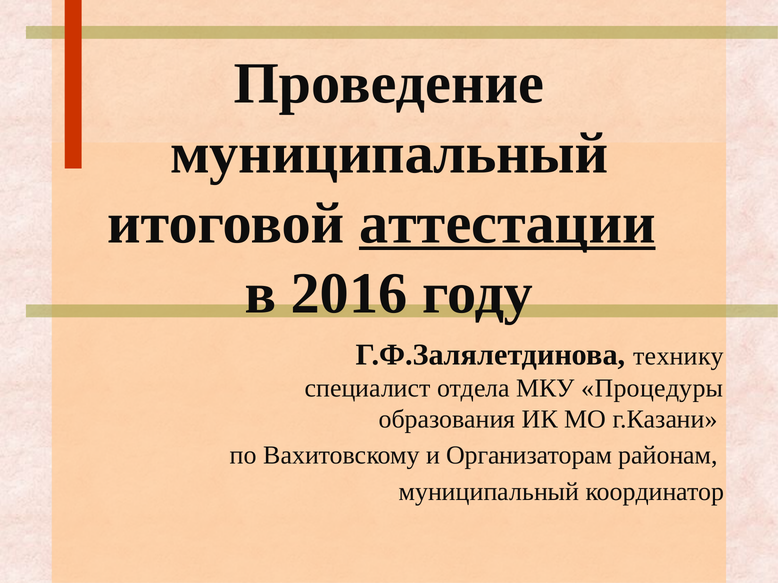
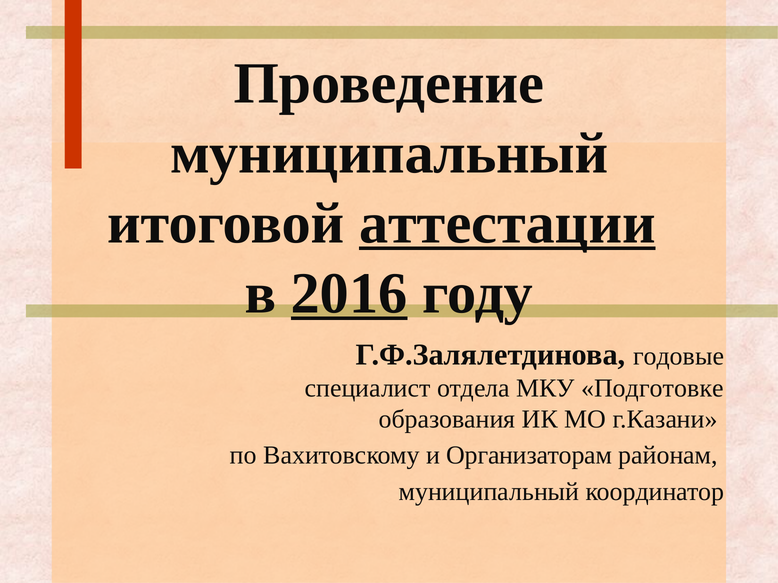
2016 underline: none -> present
технику: технику -> годовые
Процедуры: Процедуры -> Подготовке
